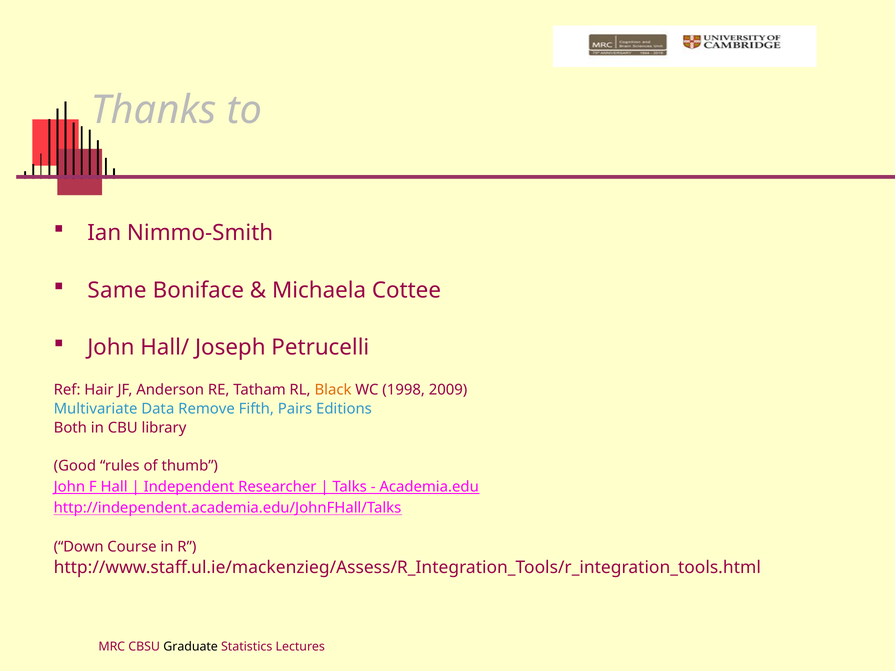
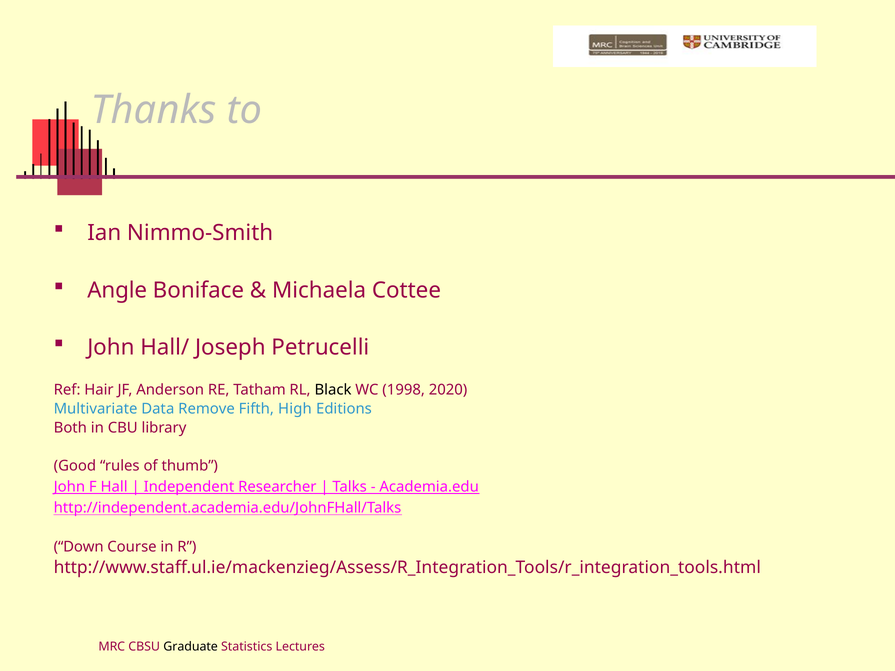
Same: Same -> Angle
Black colour: orange -> black
2009: 2009 -> 2020
Pairs: Pairs -> High
